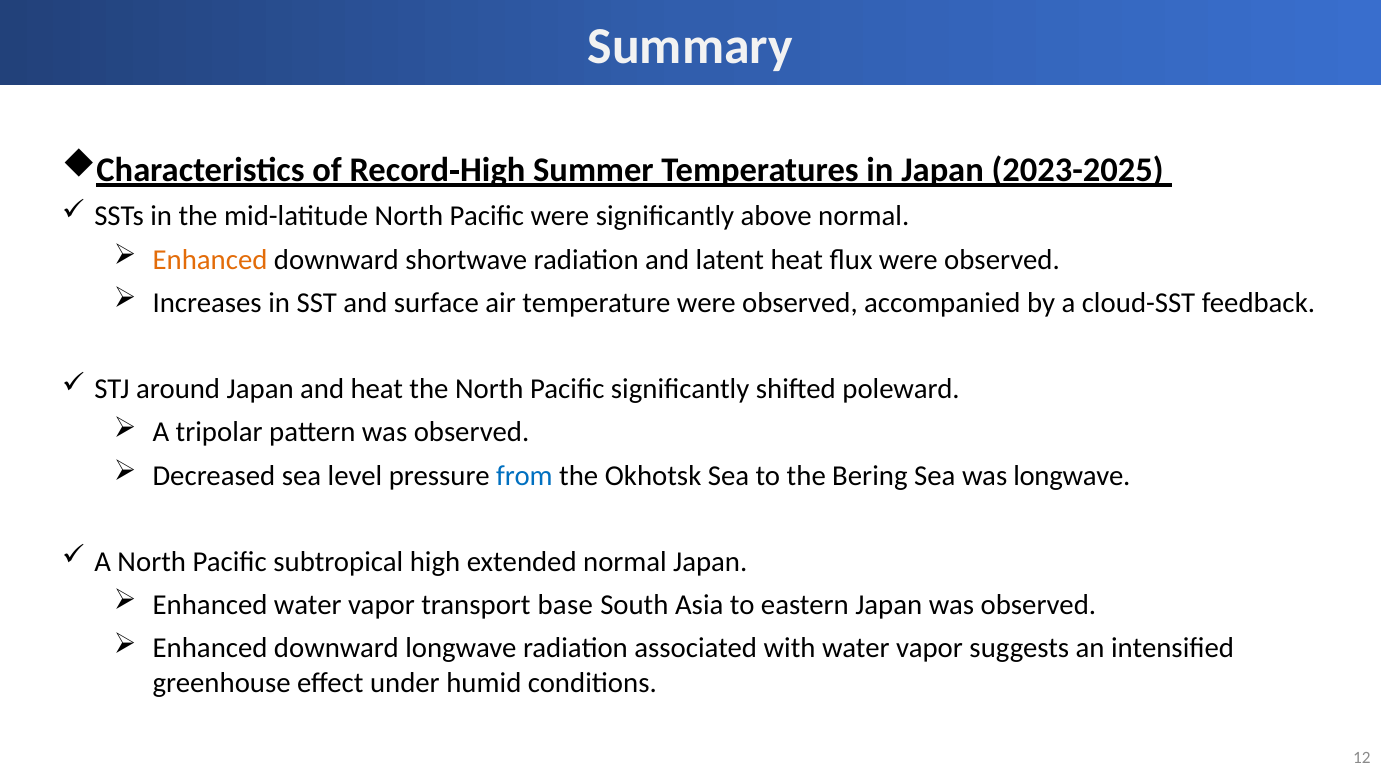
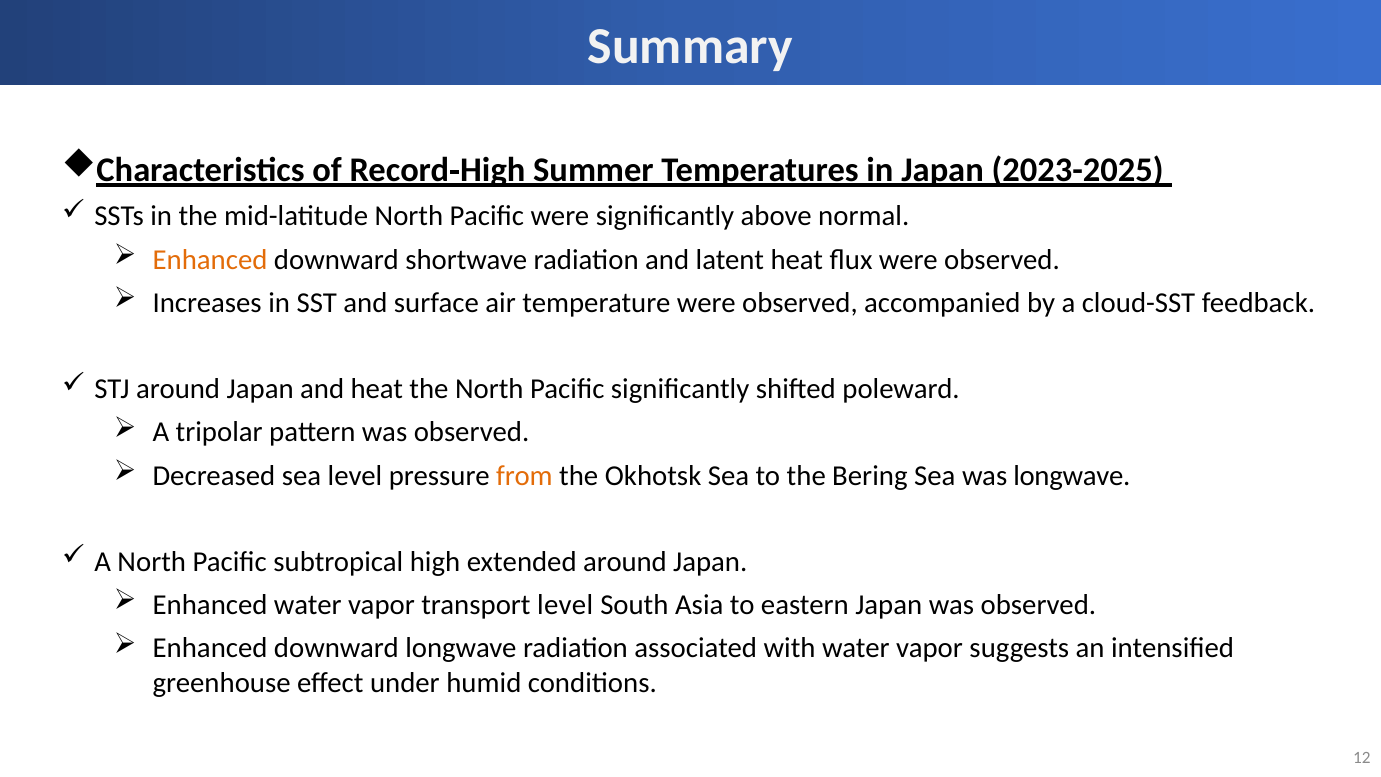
from colour: blue -> orange
extended normal: normal -> around
transport base: base -> level
